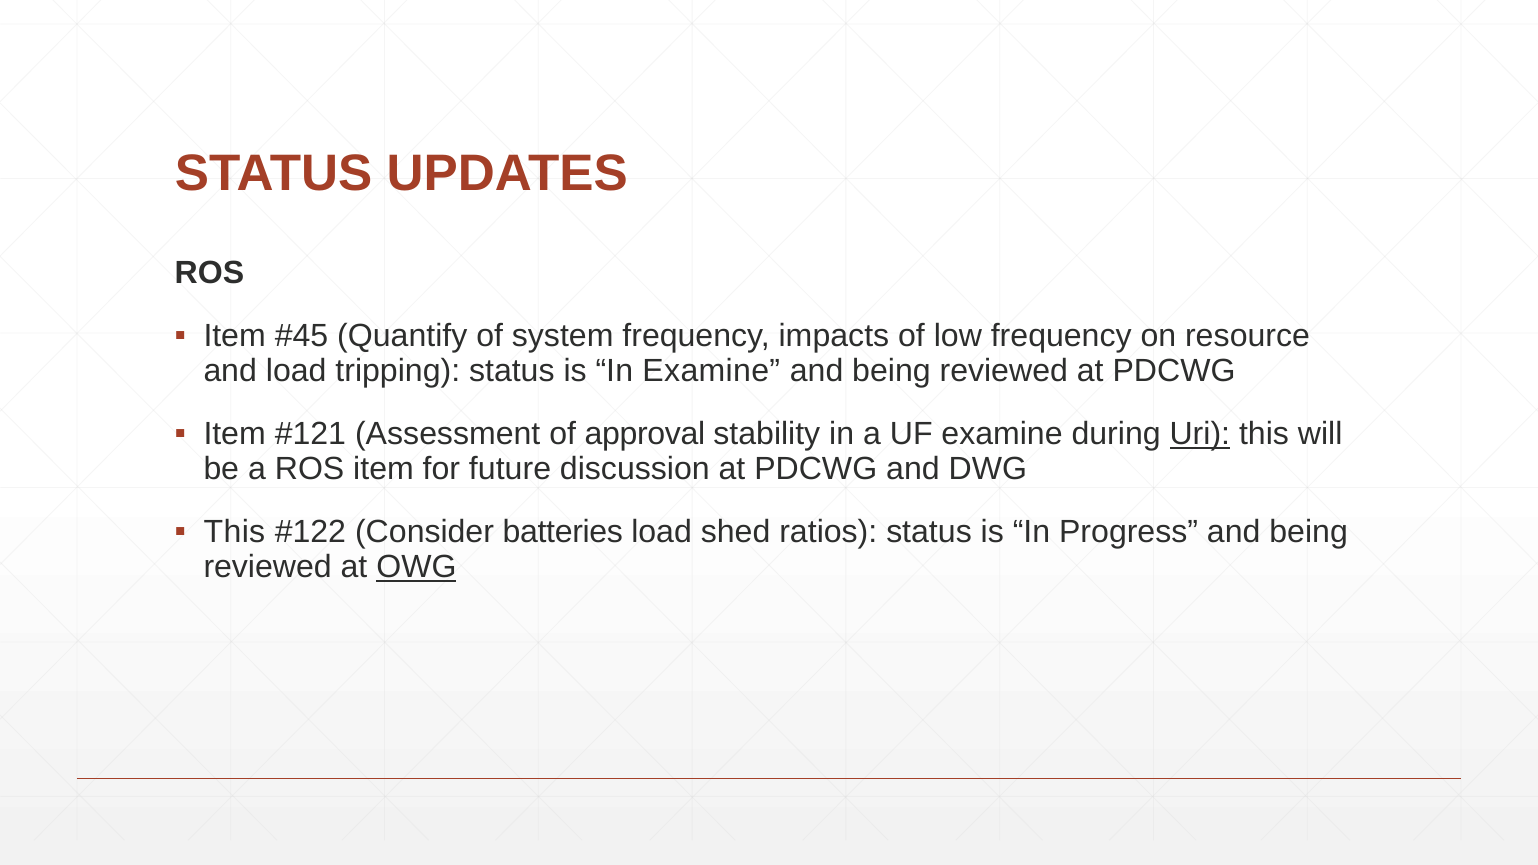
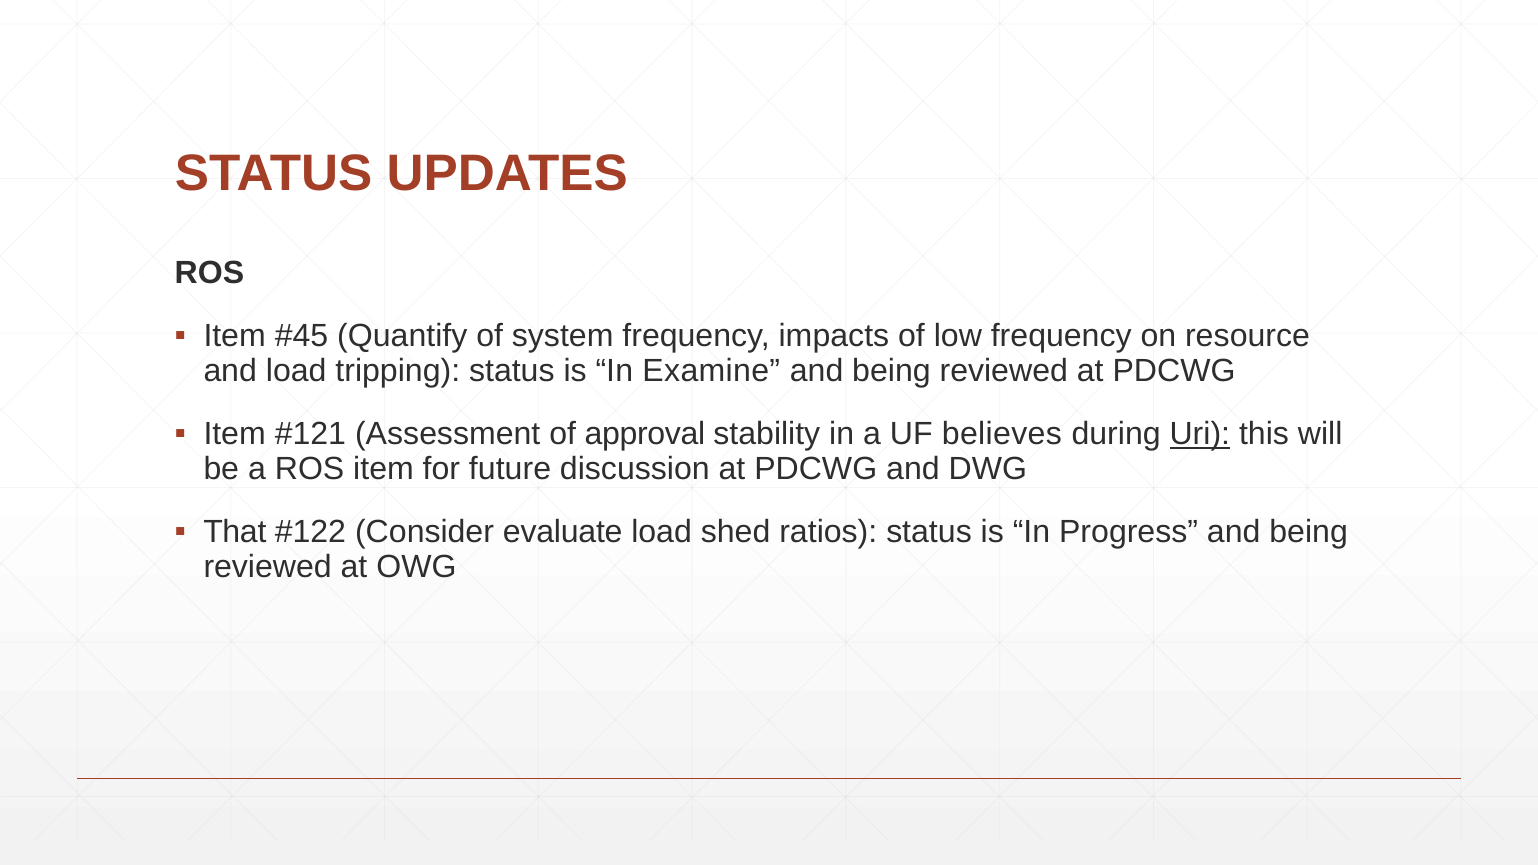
UF examine: examine -> believes
This at (234, 532): This -> That
batteries: batteries -> evaluate
OWG underline: present -> none
